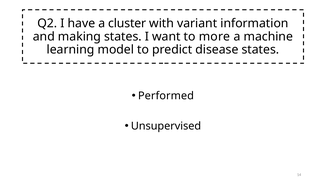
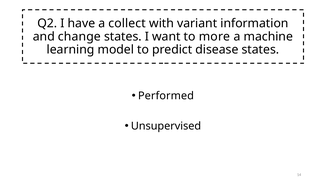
cluster: cluster -> collect
making: making -> change
